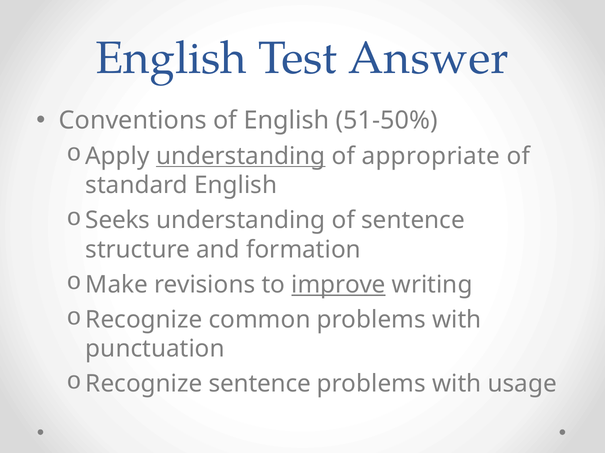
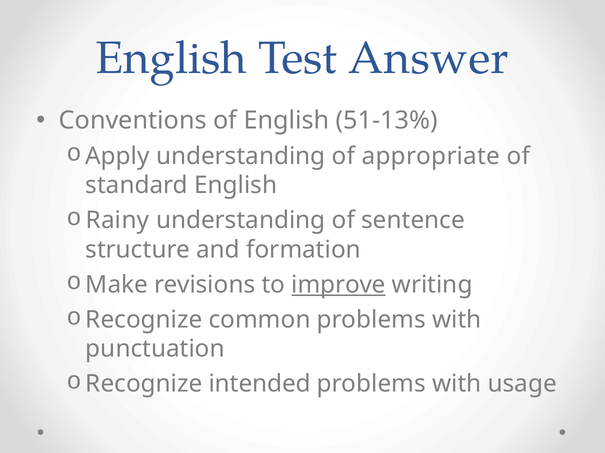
51-50%: 51-50% -> 51-13%
understanding at (241, 156) underline: present -> none
Seeks: Seeks -> Rainy
Recognize sentence: sentence -> intended
